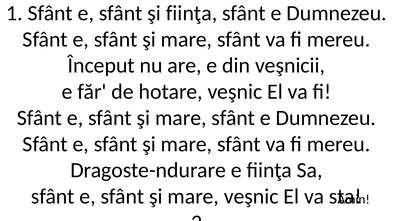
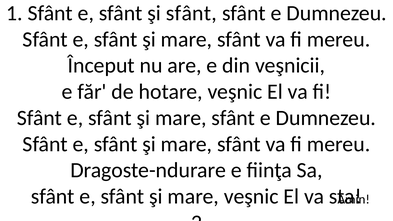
şi fiinţa: fiinţa -> sfânt
